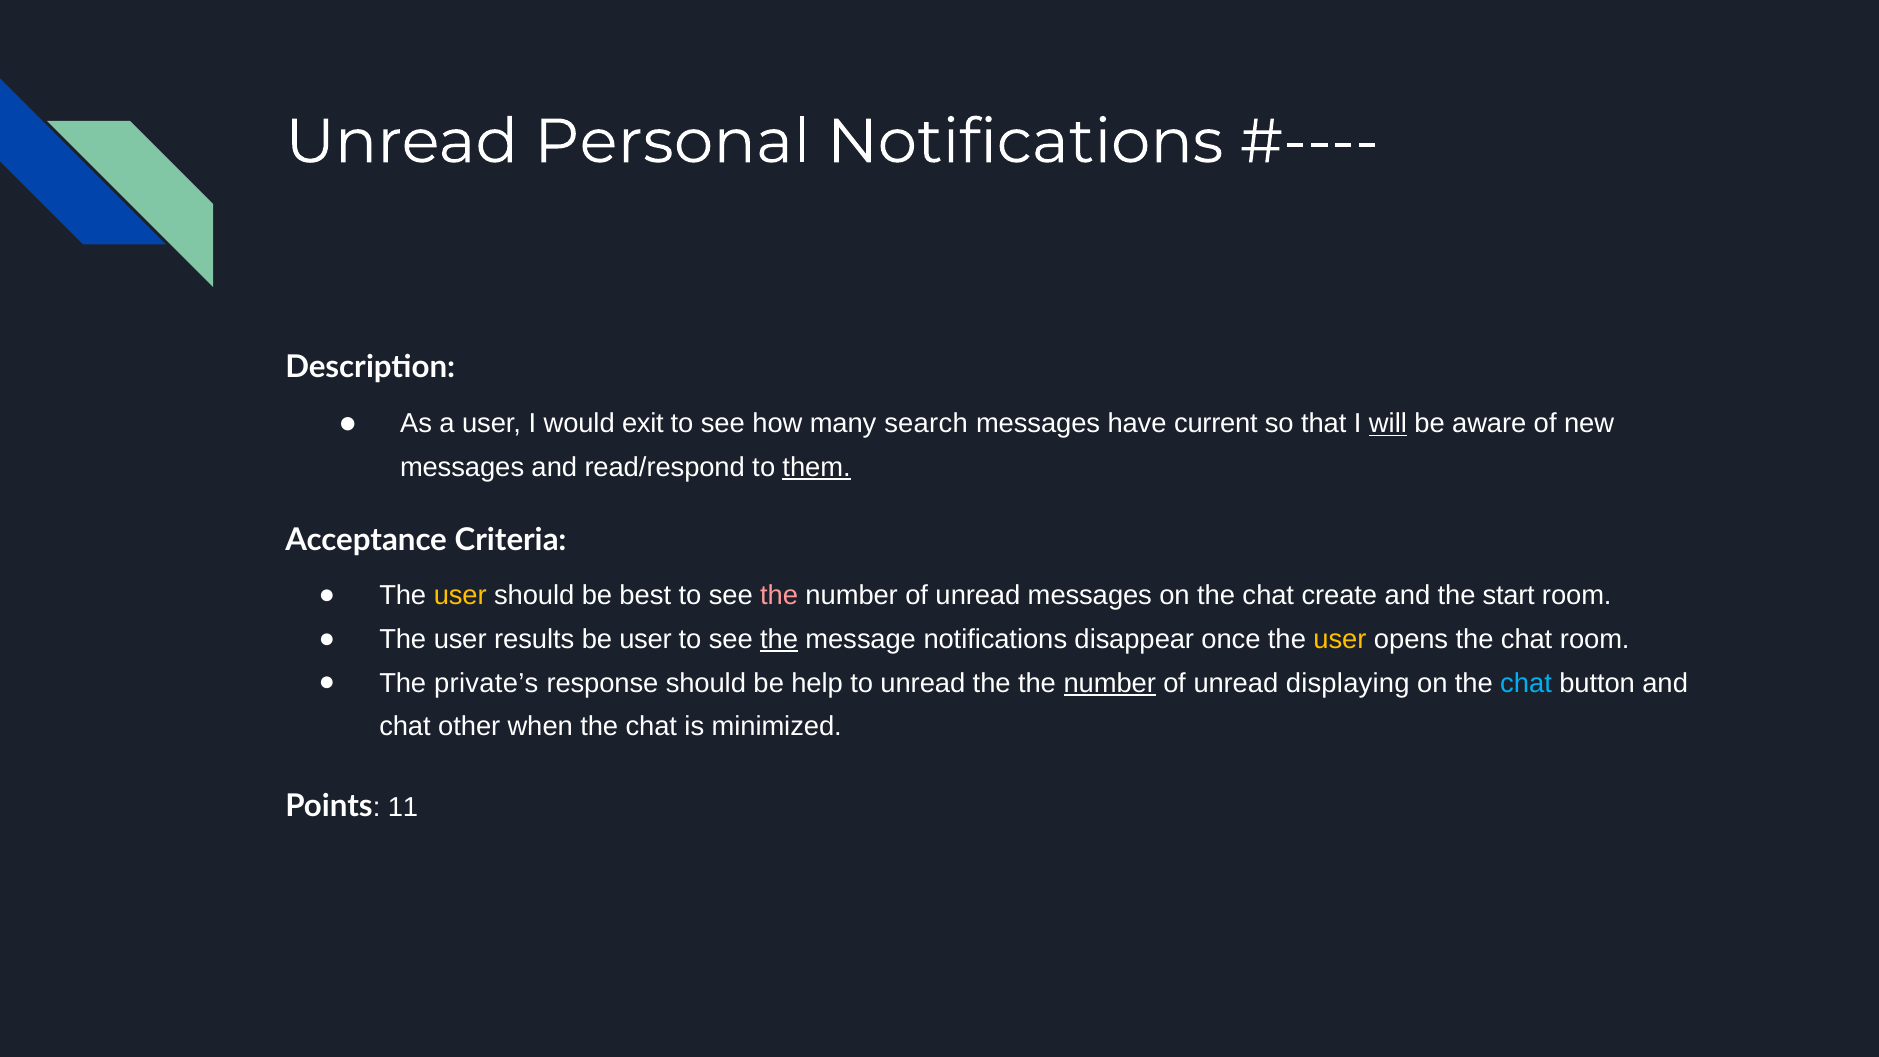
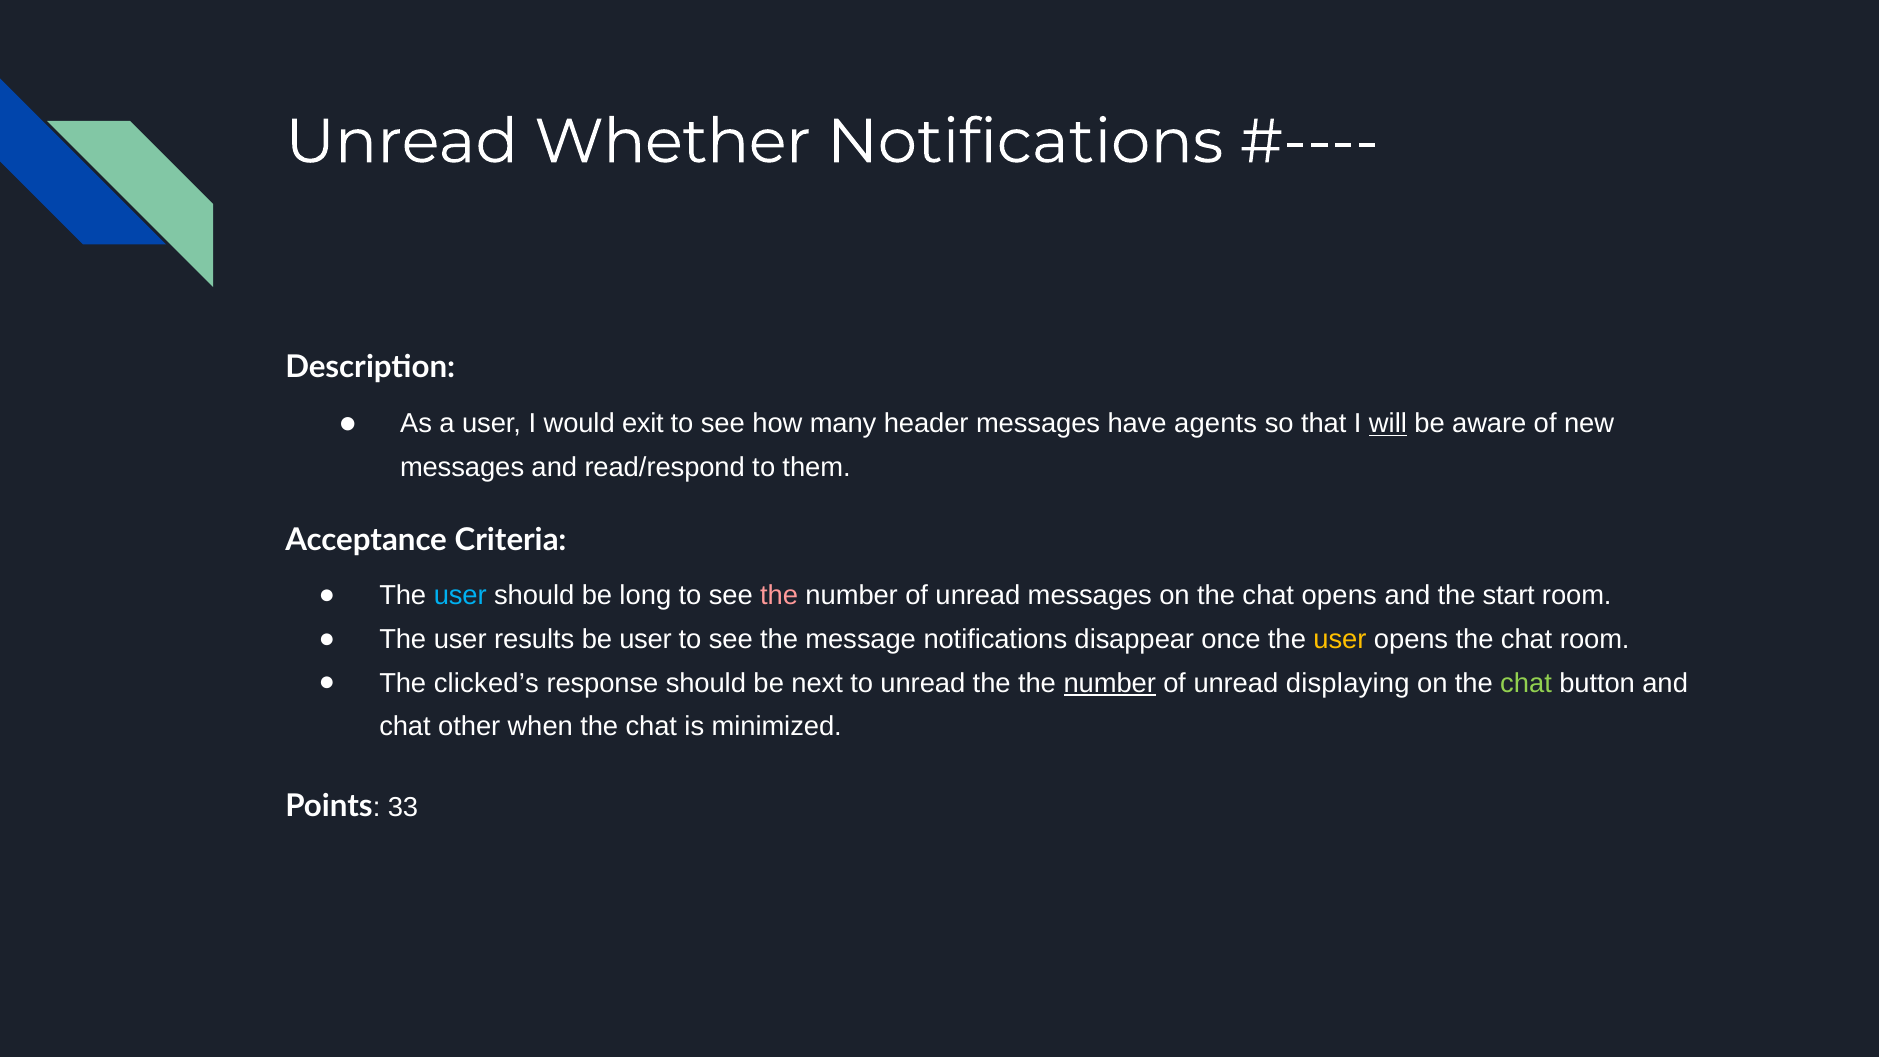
Personal: Personal -> Whether
search: search -> header
current: current -> agents
them underline: present -> none
user at (460, 596) colour: yellow -> light blue
best: best -> long
chat create: create -> opens
the at (779, 640) underline: present -> none
private’s: private’s -> clicked’s
help: help -> next
chat at (1526, 683) colour: light blue -> light green
11: 11 -> 33
